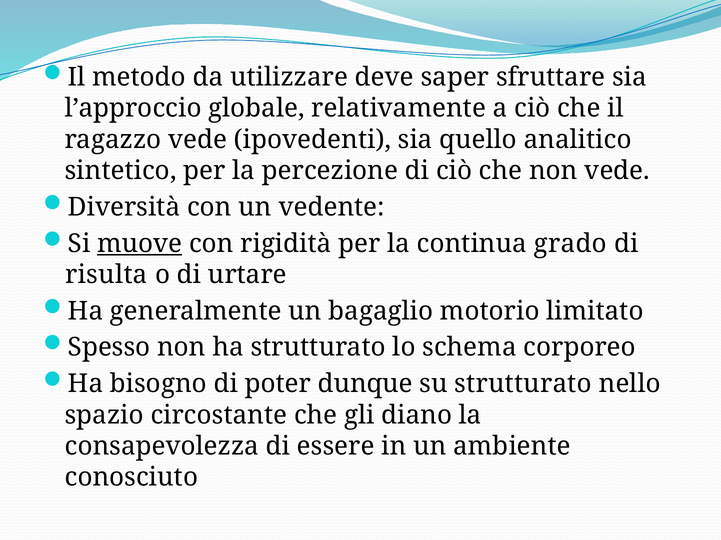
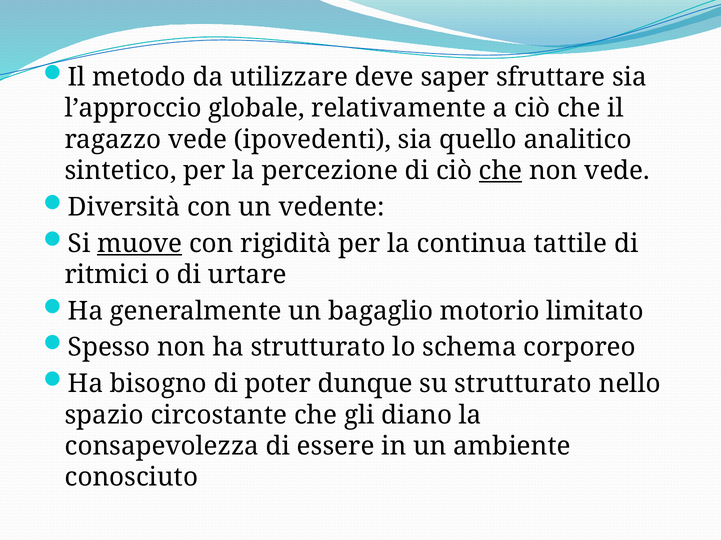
che at (501, 171) underline: none -> present
grado: grado -> tattile
risulta: risulta -> ritmici
